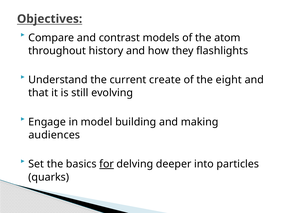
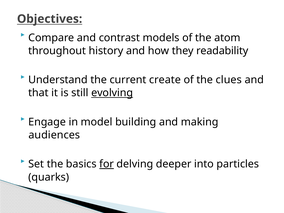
flashlights: flashlights -> readability
eight: eight -> clues
evolving underline: none -> present
